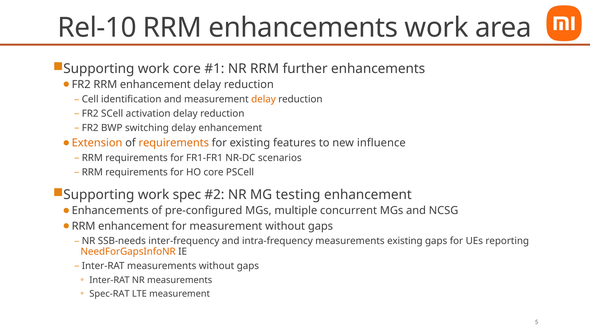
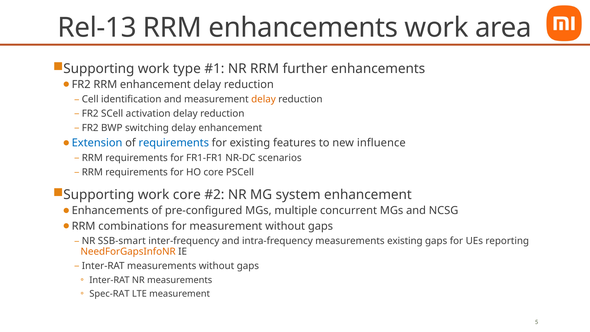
Rel-10: Rel-10 -> Rel-13
work core: core -> type
Extension colour: orange -> blue
requirements at (174, 143) colour: orange -> blue
work spec: spec -> core
testing: testing -> system
enhancement at (134, 226): enhancement -> combinations
SSB-needs: SSB-needs -> SSB-smart
